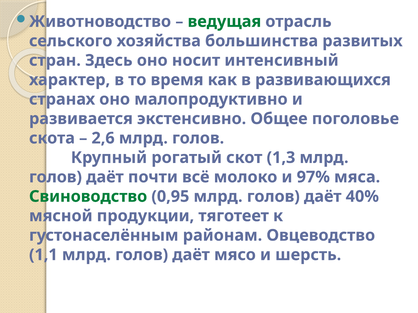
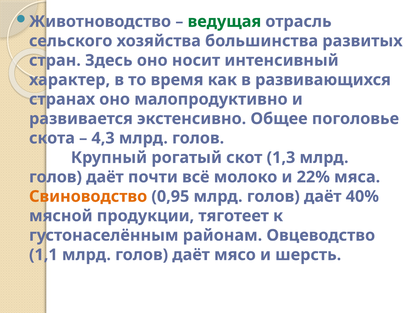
2,6: 2,6 -> 4,3
97%: 97% -> 22%
Свиноводство colour: green -> orange
